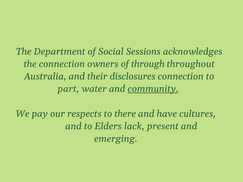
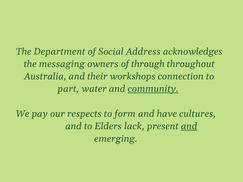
Sessions: Sessions -> Address
the connection: connection -> messaging
disclosures: disclosures -> workshops
there: there -> form
and at (189, 126) underline: none -> present
